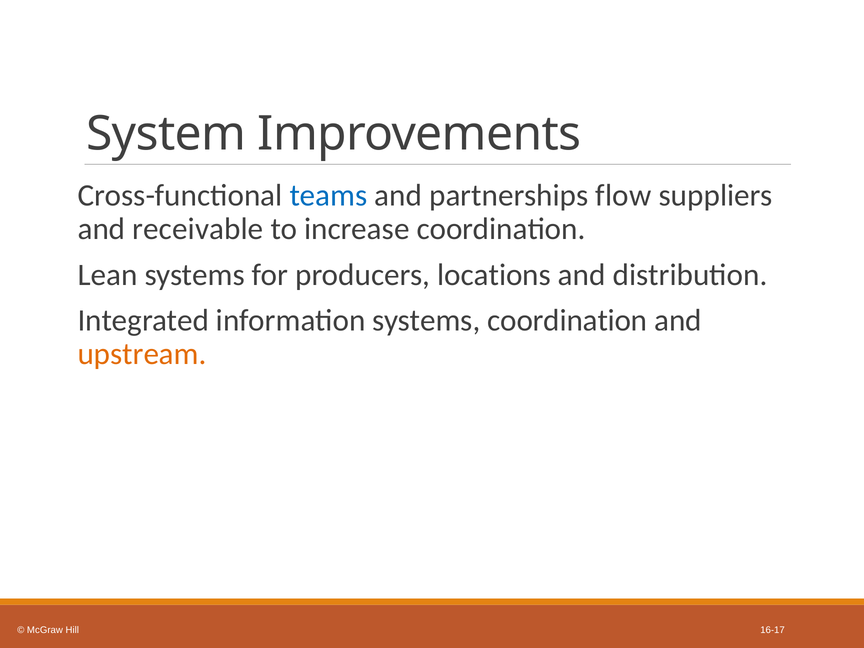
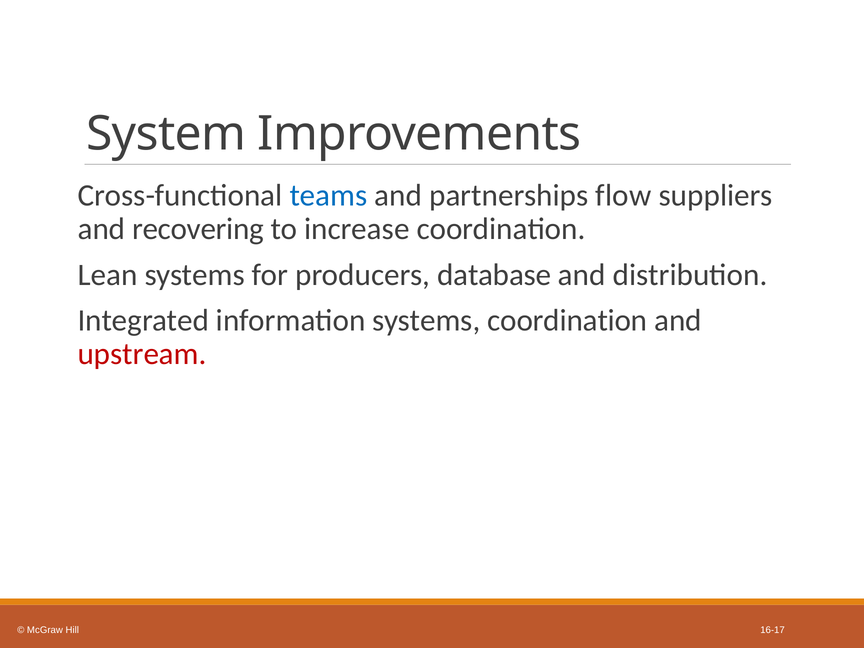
receivable: receivable -> recovering
locations: locations -> database
upstream colour: orange -> red
